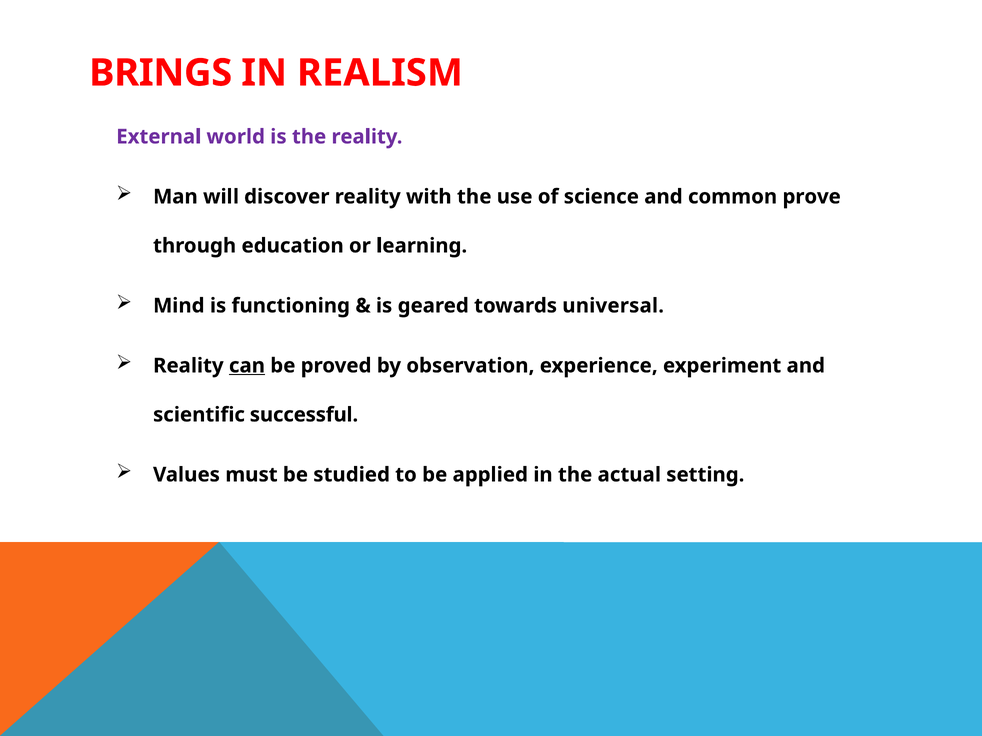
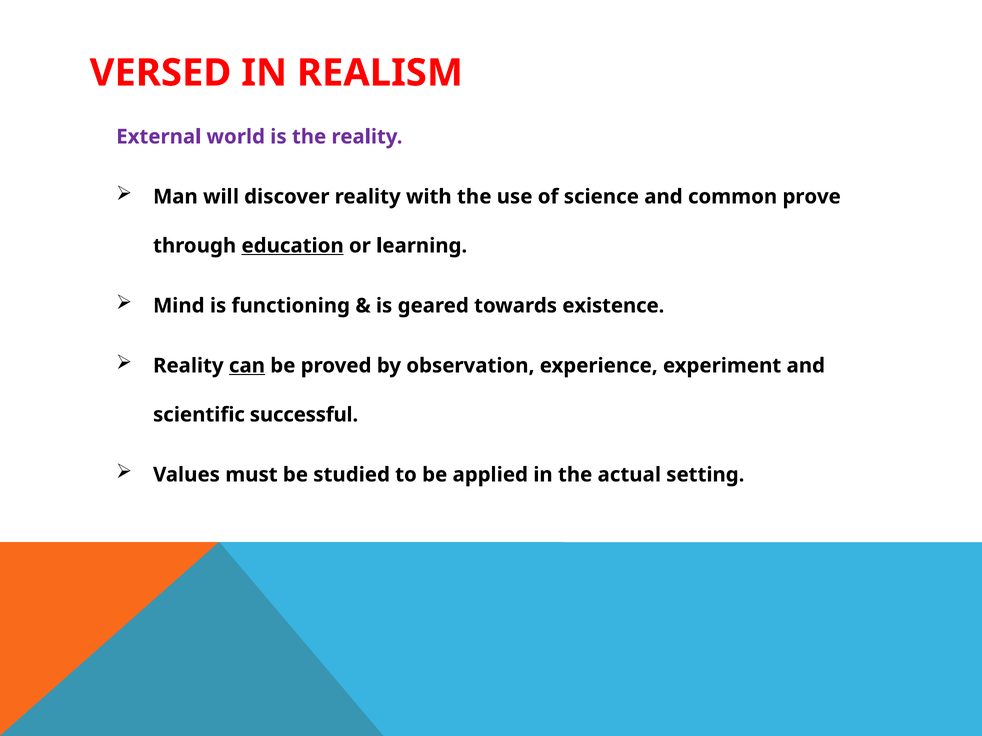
BRINGS: BRINGS -> VERSED
education underline: none -> present
universal: universal -> existence
